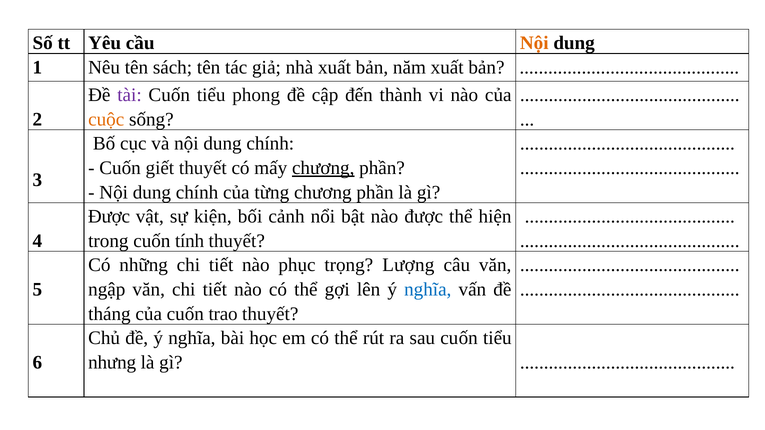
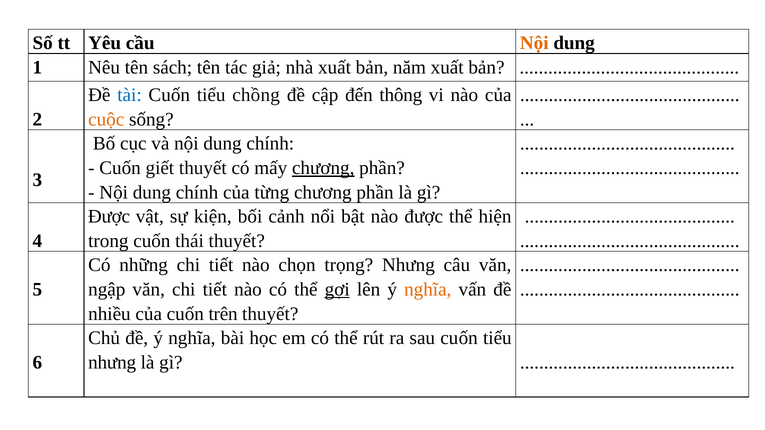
tài colour: purple -> blue
phong: phong -> chồng
thành: thành -> thông
tính: tính -> thái
phục: phục -> chọn
trọng Lượng: Lượng -> Nhưng
gợi underline: none -> present
nghĩa at (428, 290) colour: blue -> orange
tháng: tháng -> nhiều
trao: trao -> trên
